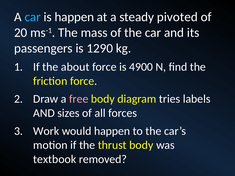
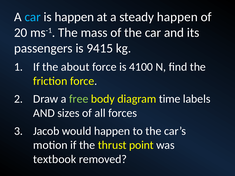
steady pivoted: pivoted -> happen
1290: 1290 -> 9415
4900: 4900 -> 4100
free colour: pink -> light green
tries: tries -> time
Work: Work -> Jacob
thrust body: body -> point
